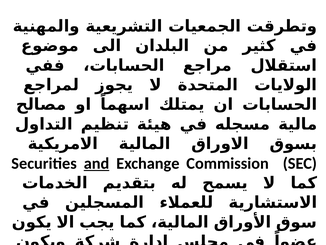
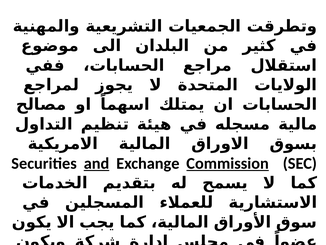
Commission underline: none -> present
